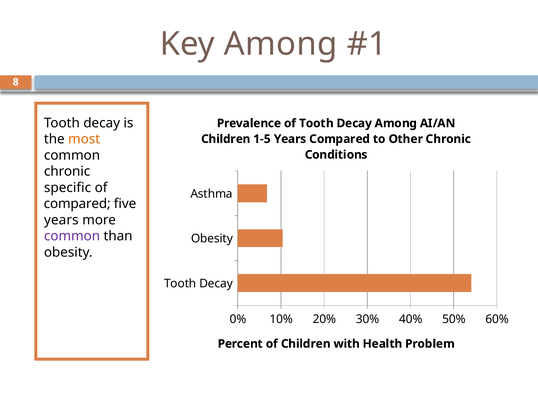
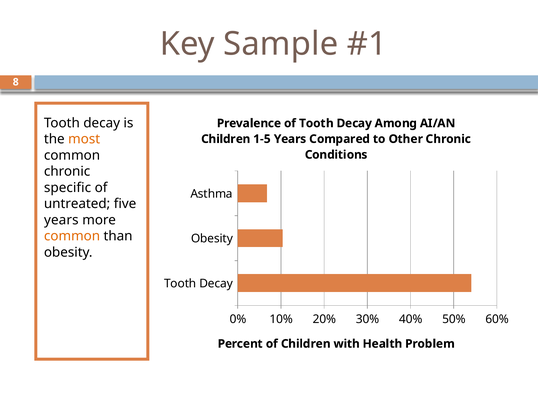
Key Among: Among -> Sample
compared at (77, 204): compared -> untreated
common at (72, 236) colour: purple -> orange
